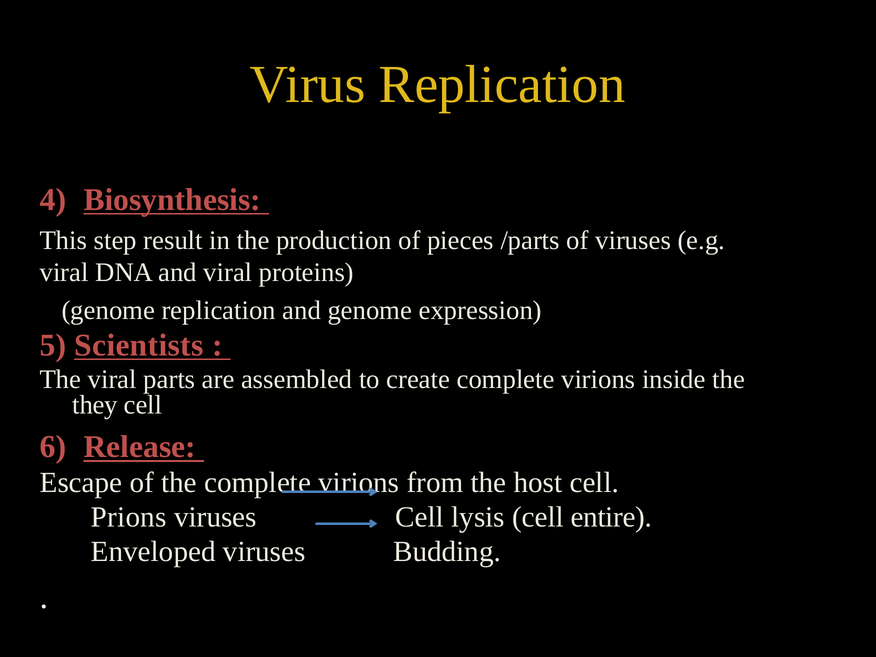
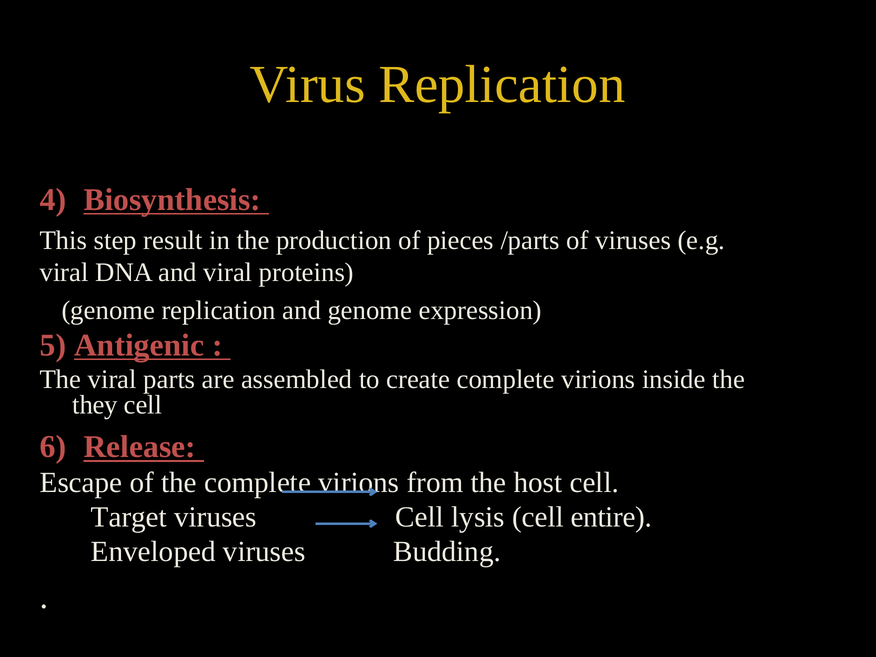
Scientists: Scientists -> Antigenic
Prions: Prions -> Target
